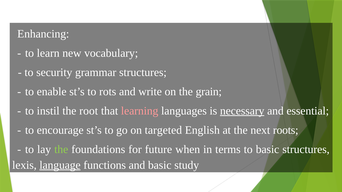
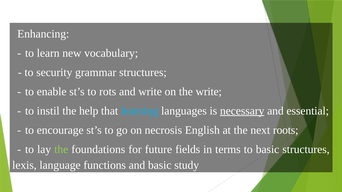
the grain: grain -> write
root: root -> help
learning colour: pink -> light blue
targeted: targeted -> necrosis
when: when -> fields
language underline: present -> none
